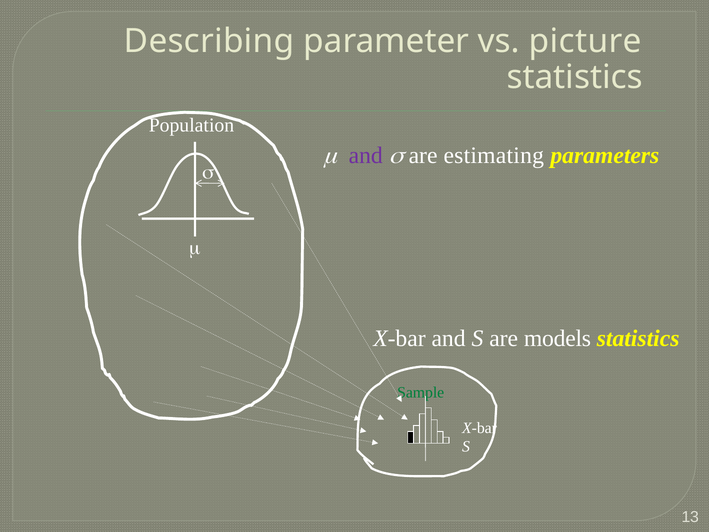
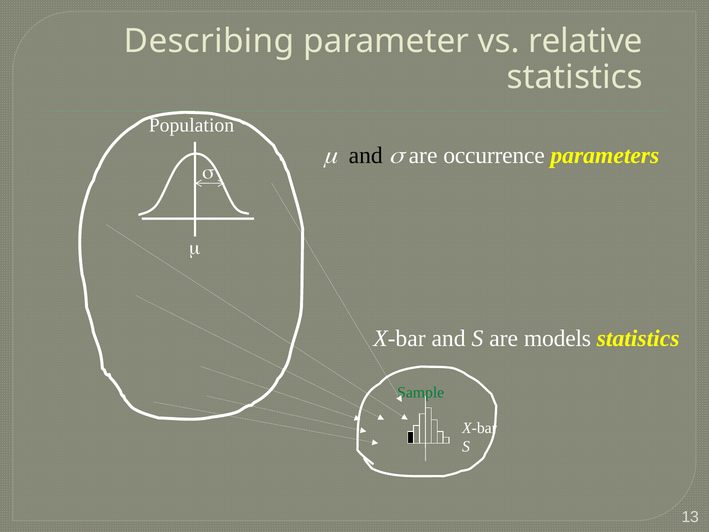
picture: picture -> relative
and at (366, 155) colour: purple -> black
estimating: estimating -> occurrence
